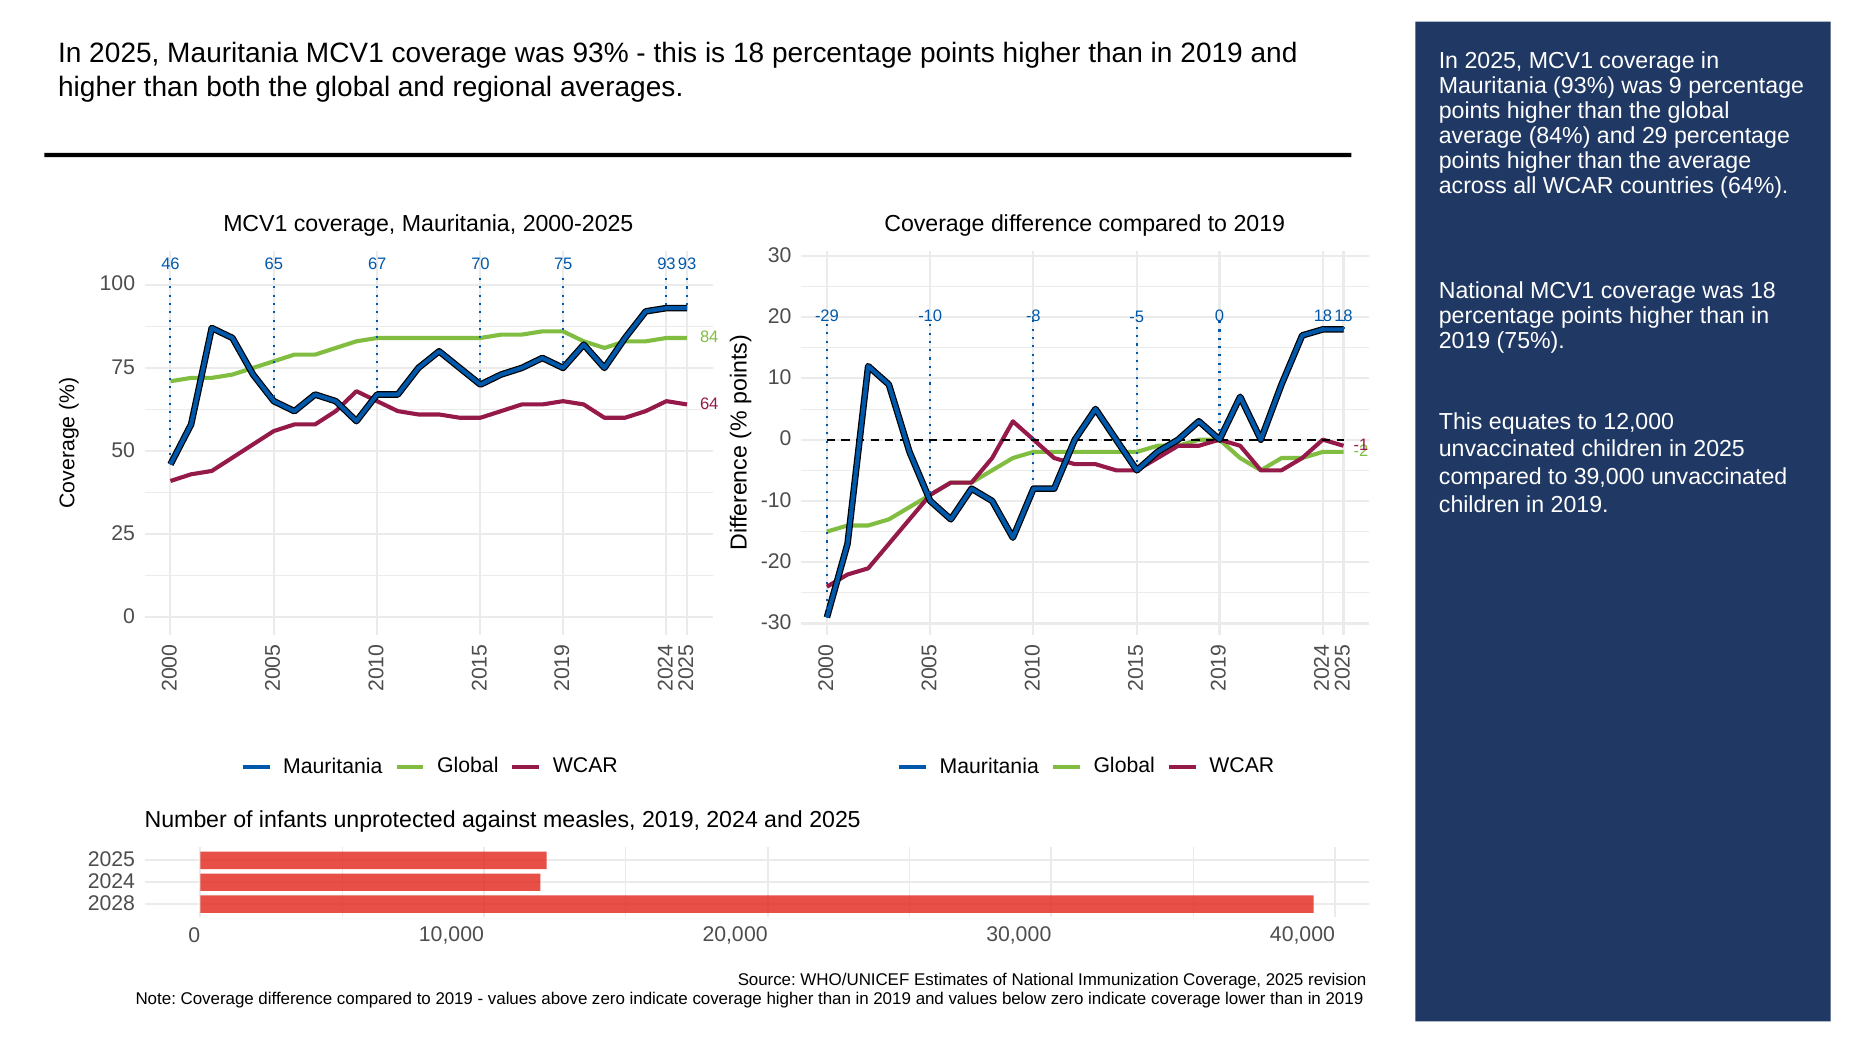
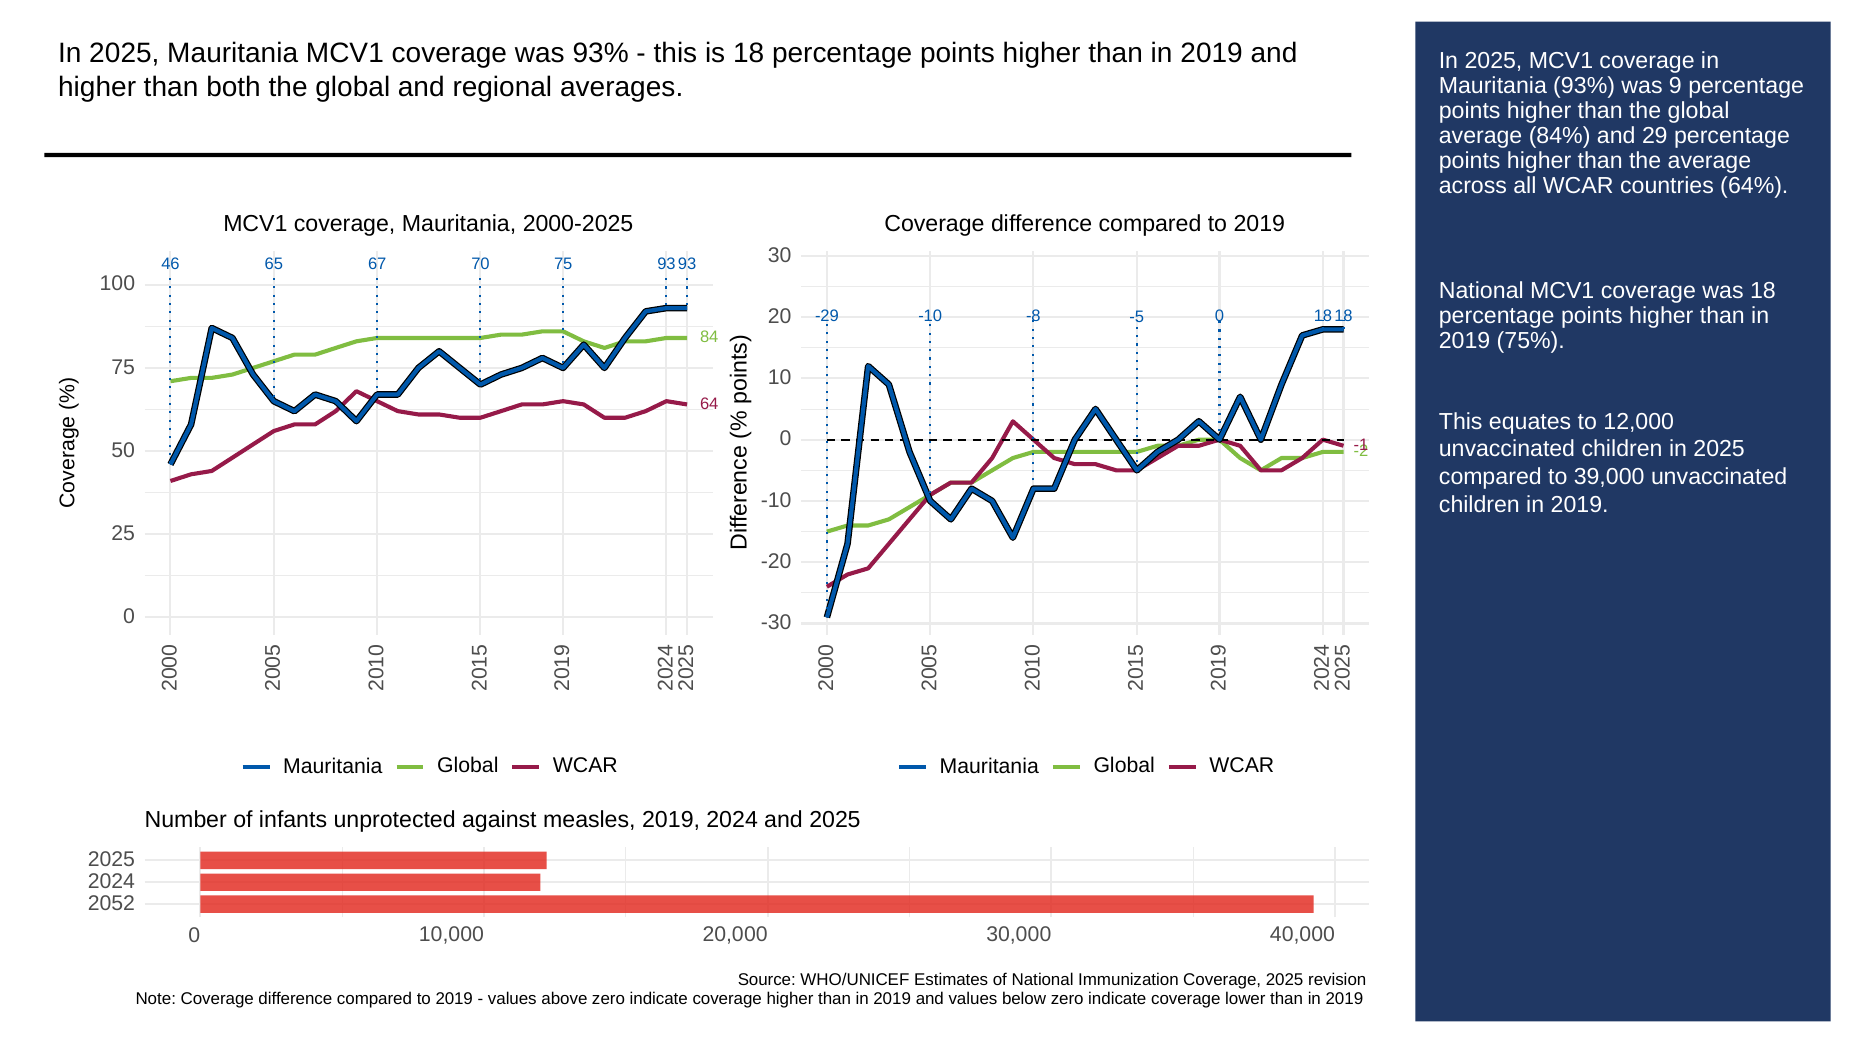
2028: 2028 -> 2052
